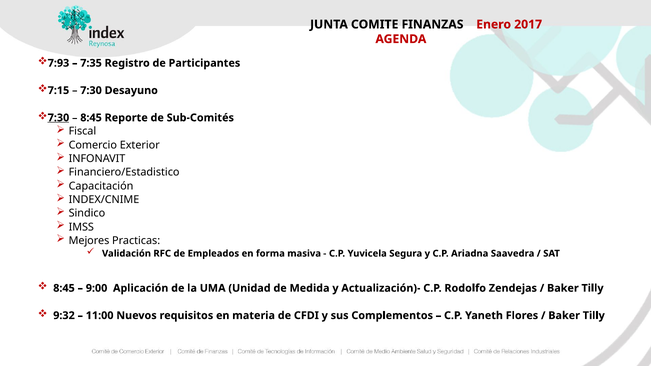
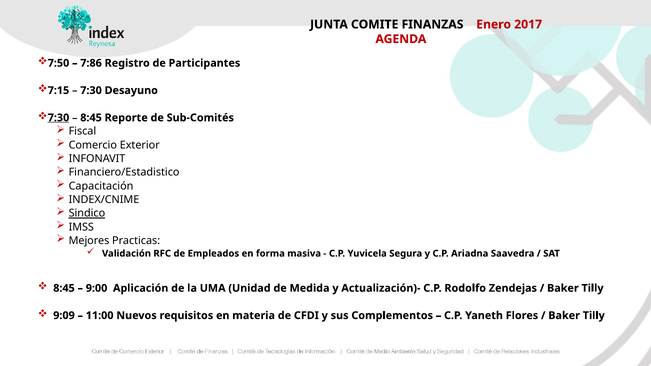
7:93: 7:93 -> 7:50
7:35: 7:35 -> 7:86
Sindico underline: none -> present
9:32: 9:32 -> 9:09
